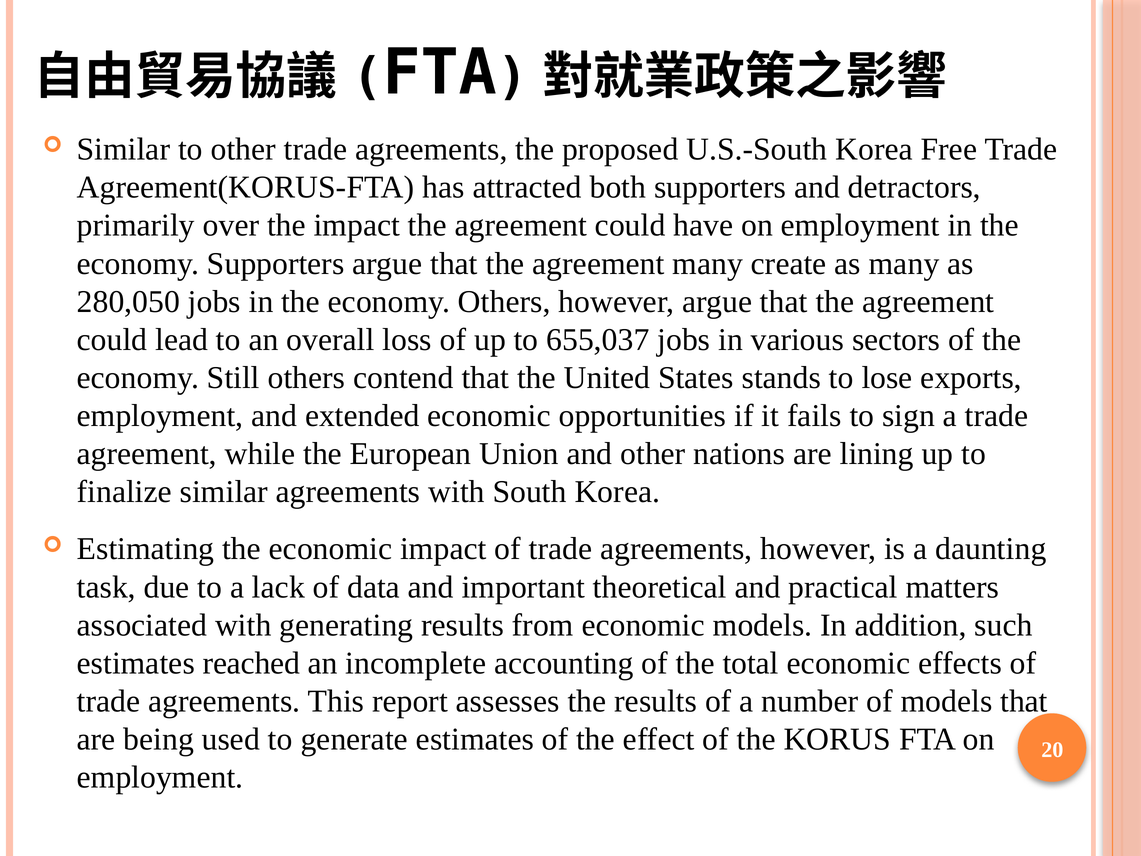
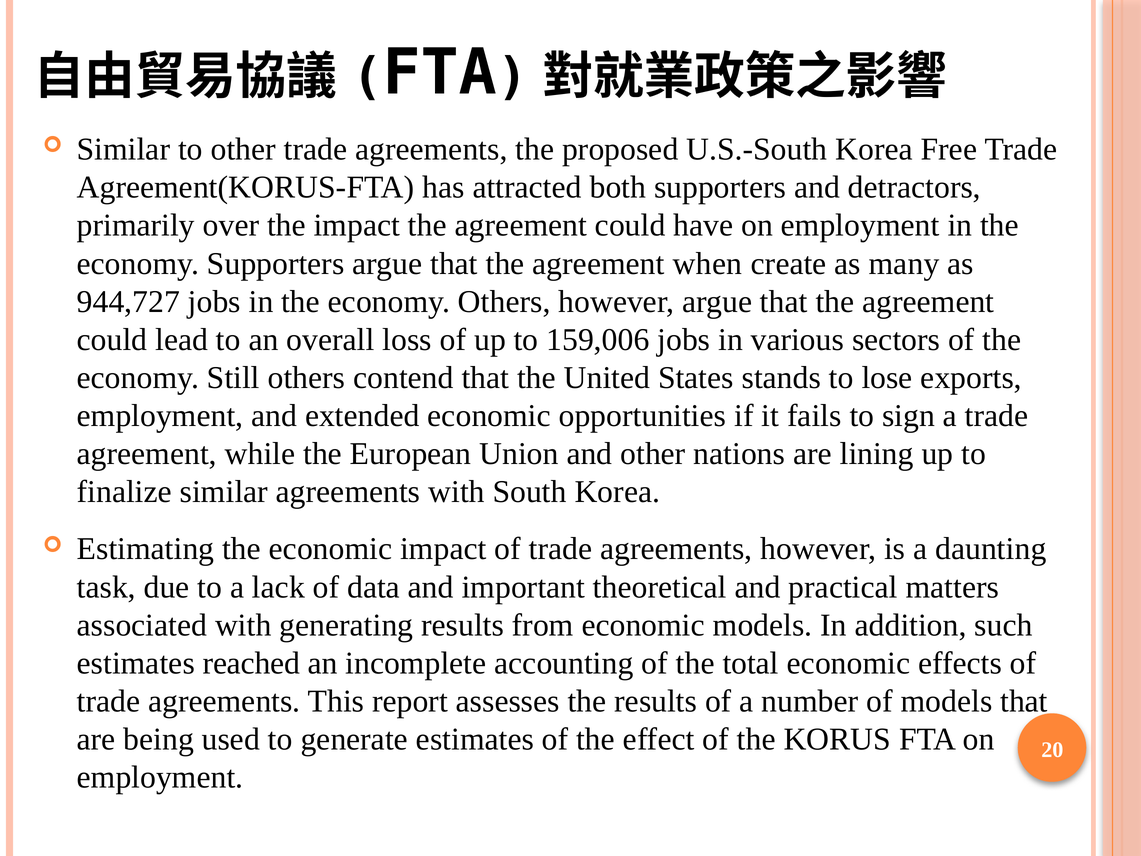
agreement many: many -> when
280,050: 280,050 -> 944,727
655,037: 655,037 -> 159,006
